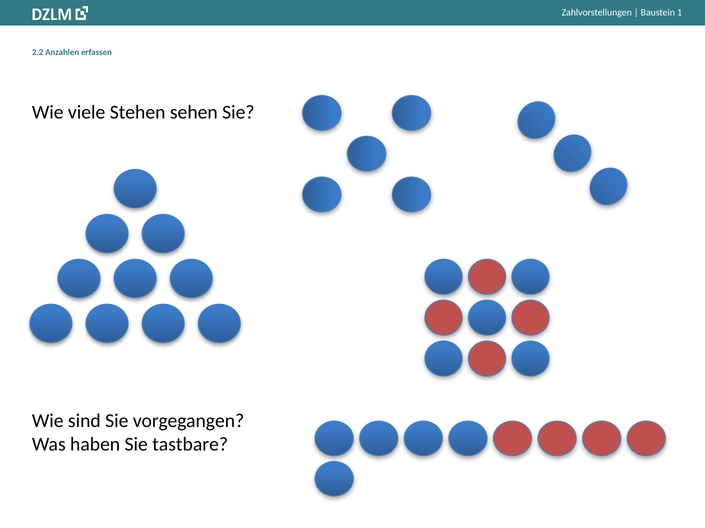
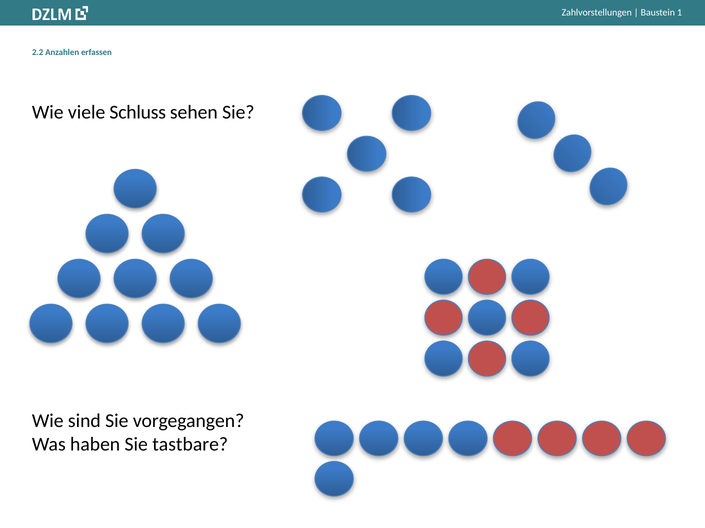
Stehen: Stehen -> Schluss
